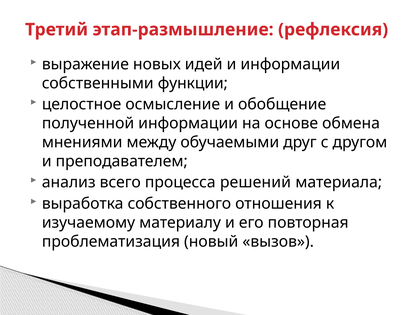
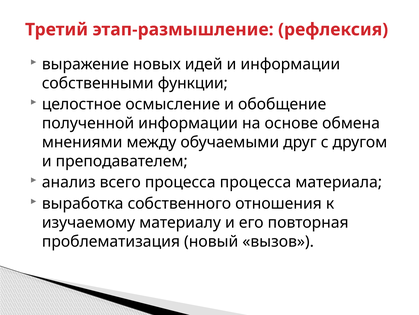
процесса решений: решений -> процесса
